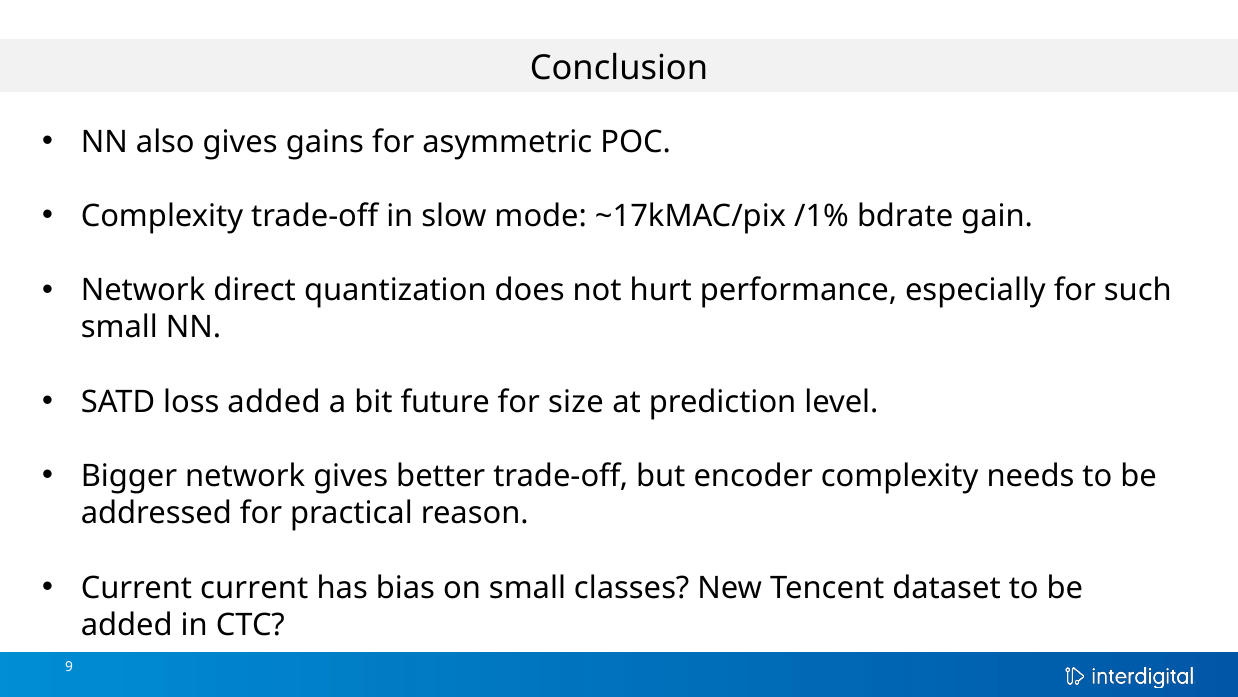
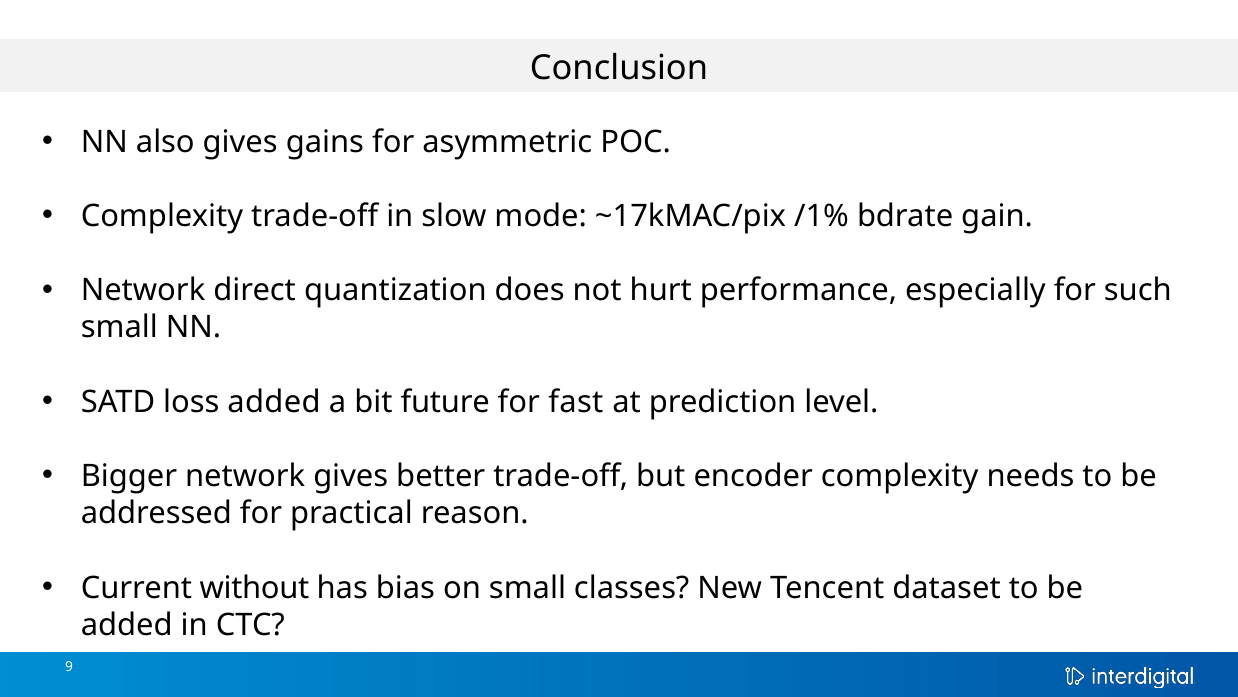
size: size -> fast
Current current: current -> without
